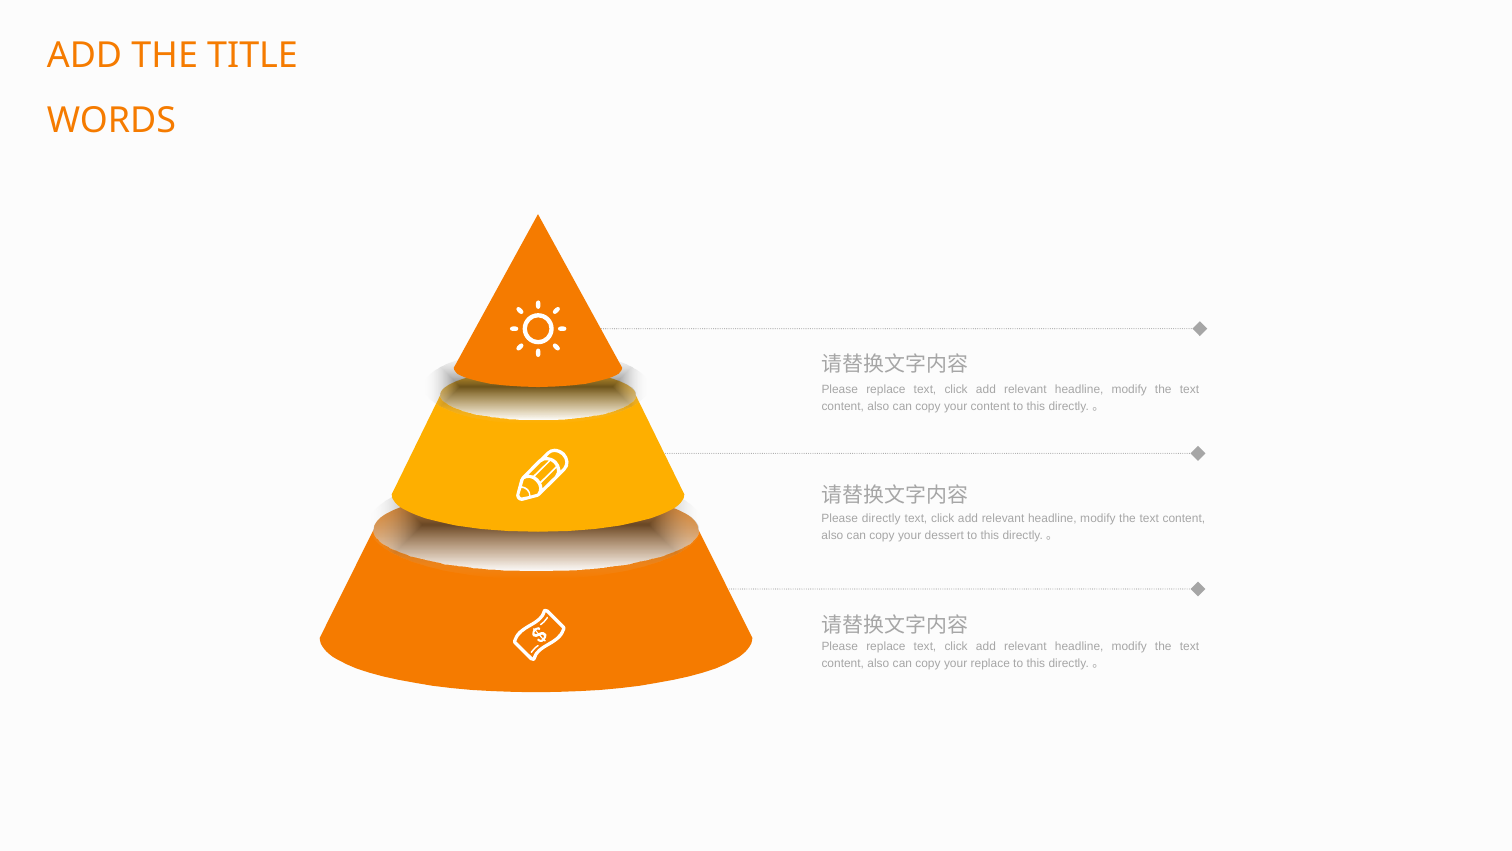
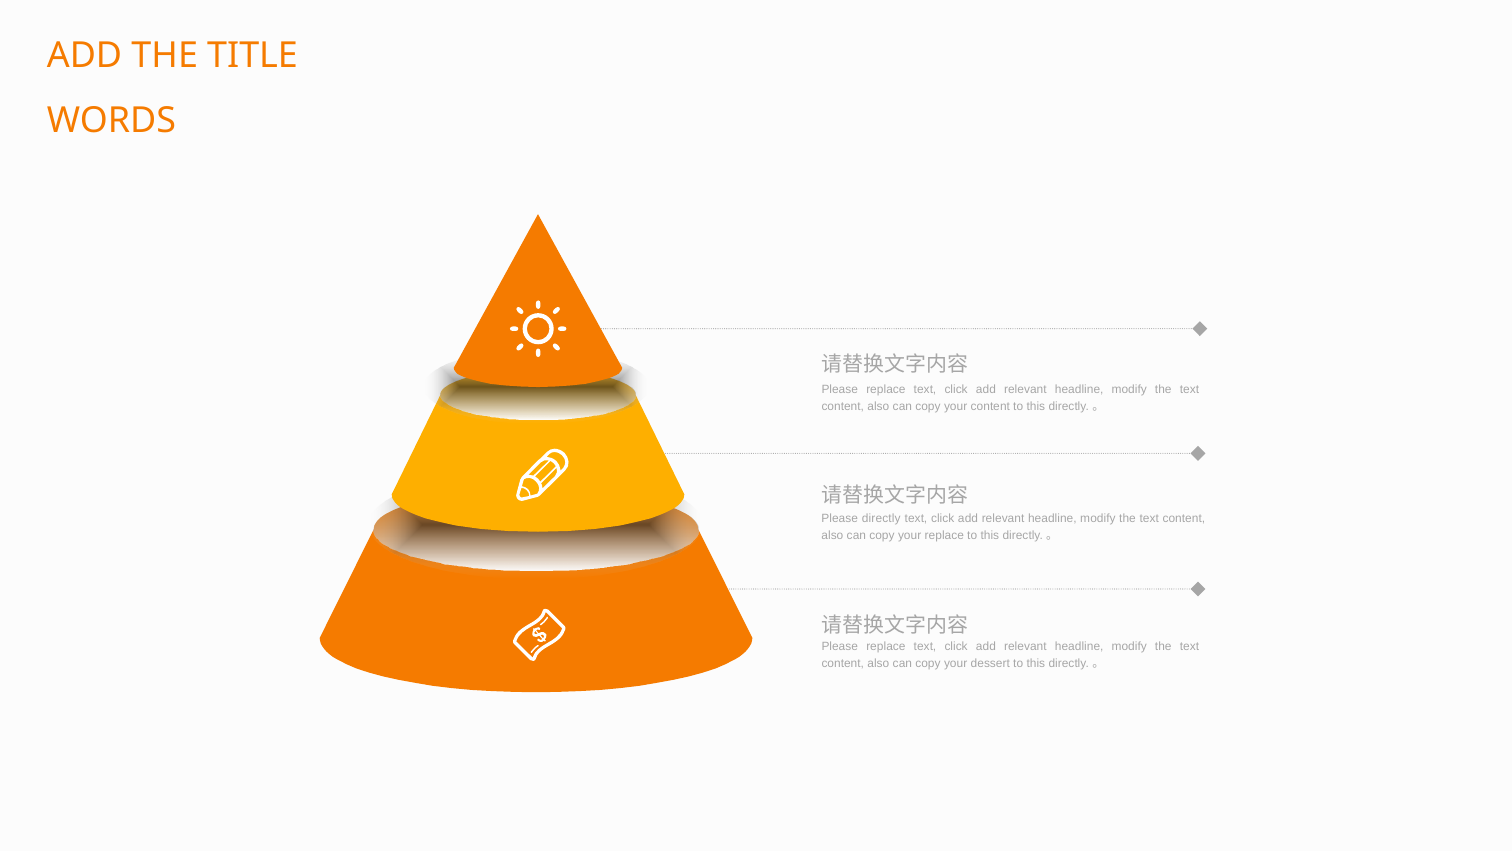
your dessert: dessert -> replace
your replace: replace -> dessert
